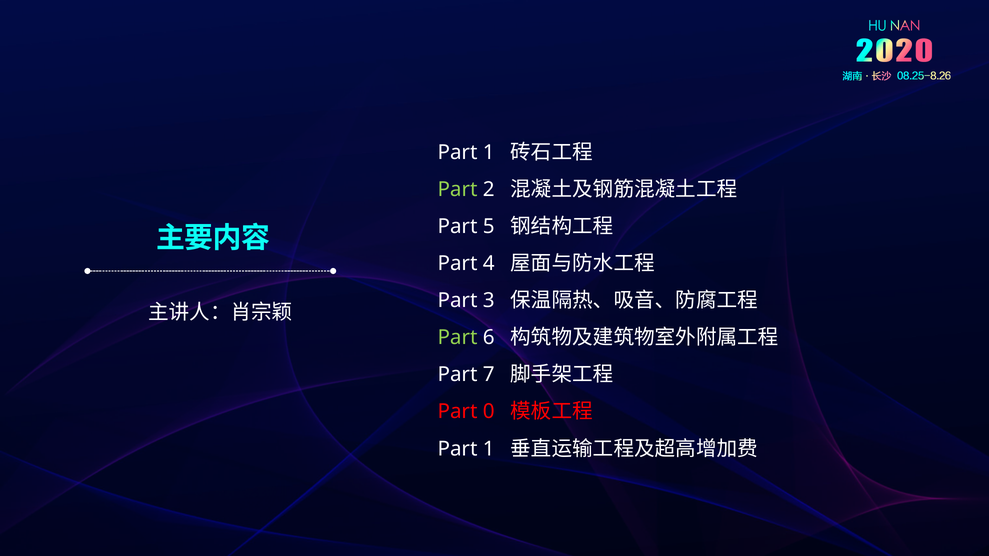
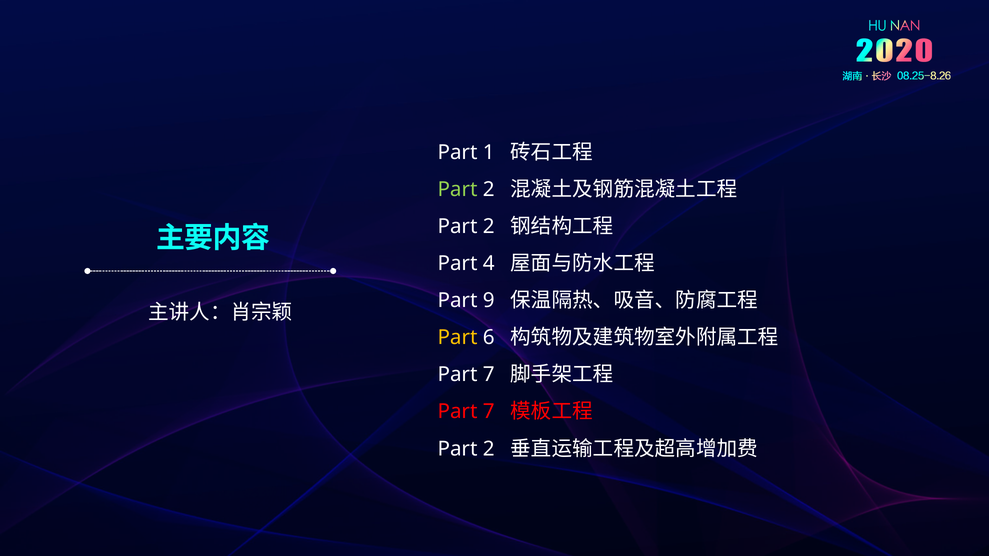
5 at (489, 226): 5 -> 2
3: 3 -> 9
Part at (457, 338) colour: light green -> yellow
0 at (489, 412): 0 -> 7
1 at (489, 449): 1 -> 2
